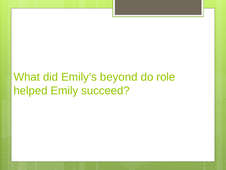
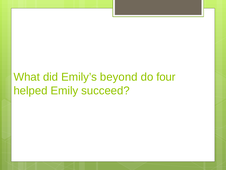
role: role -> four
